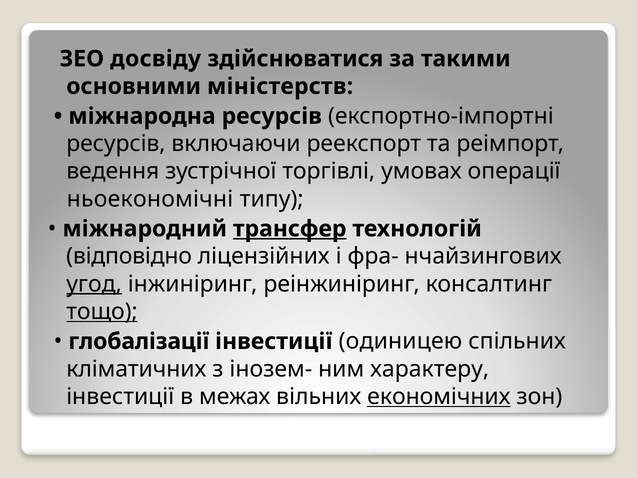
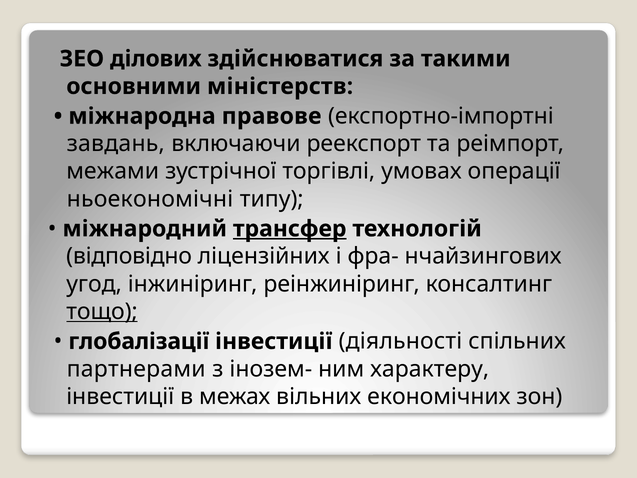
досвіду: досвіду -> ділових
міжнародна ресурсів: ресурсів -> правове
ресурсів at (116, 144): ресурсів -> завдань
ведення: ведення -> межами
угод underline: present -> none
одиницею: одиницею -> діяльності
кліматичних: кліматичних -> партнерами
економічних underline: present -> none
